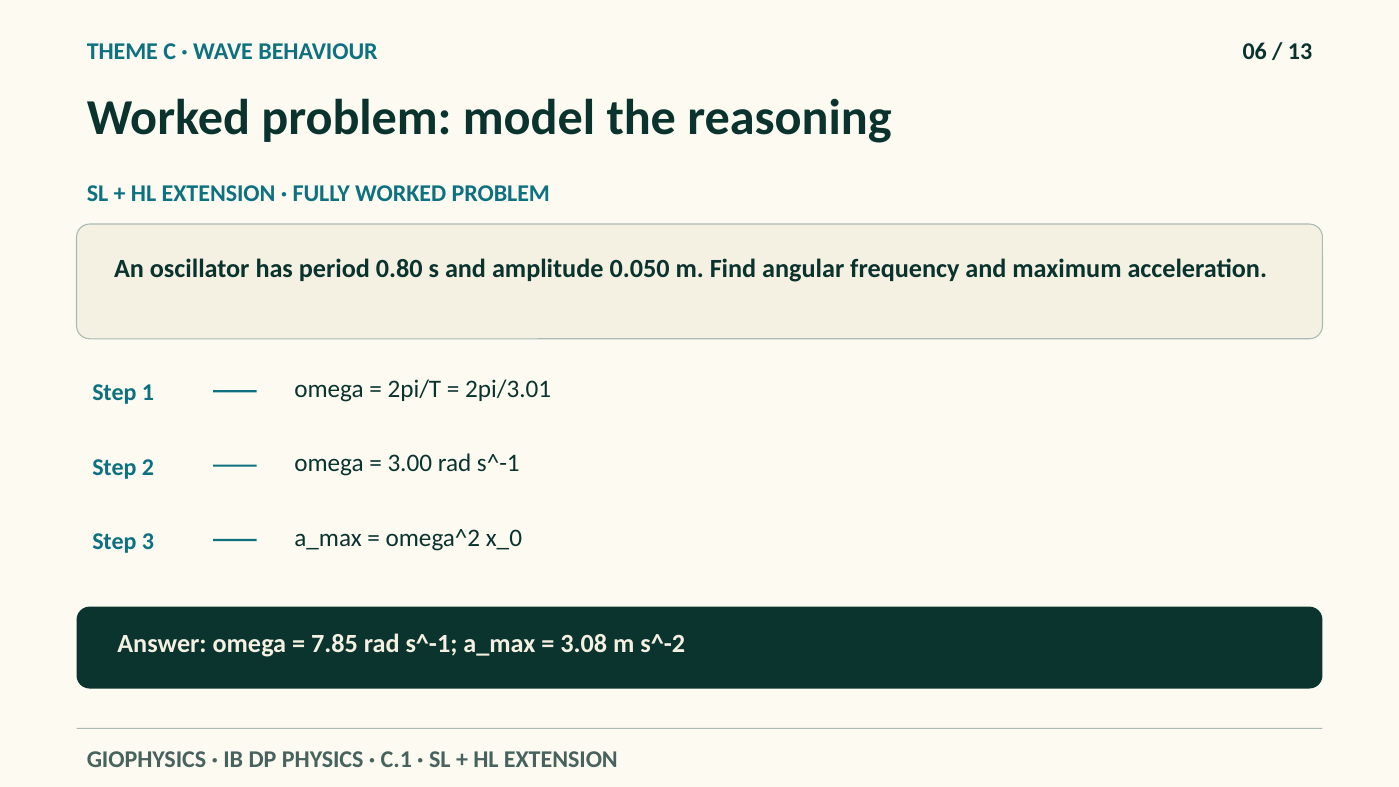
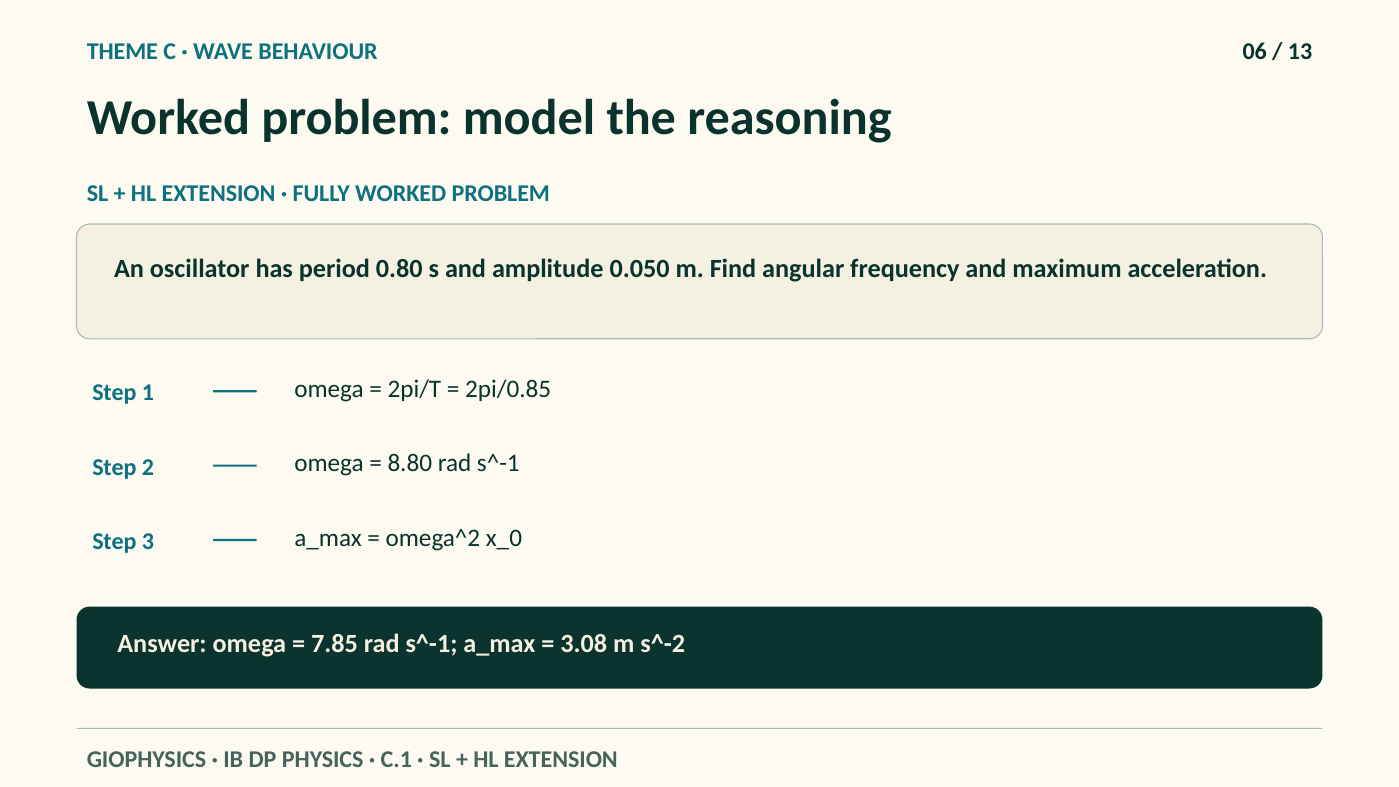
2pi/3.01: 2pi/3.01 -> 2pi/0.85
3.00: 3.00 -> 8.80
